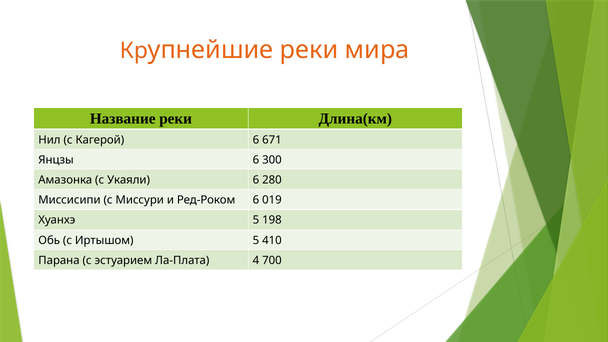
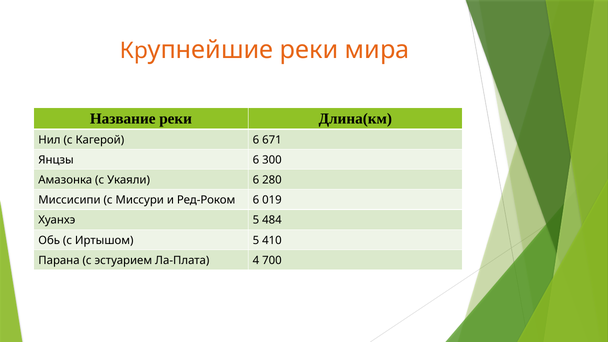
198: 198 -> 484
